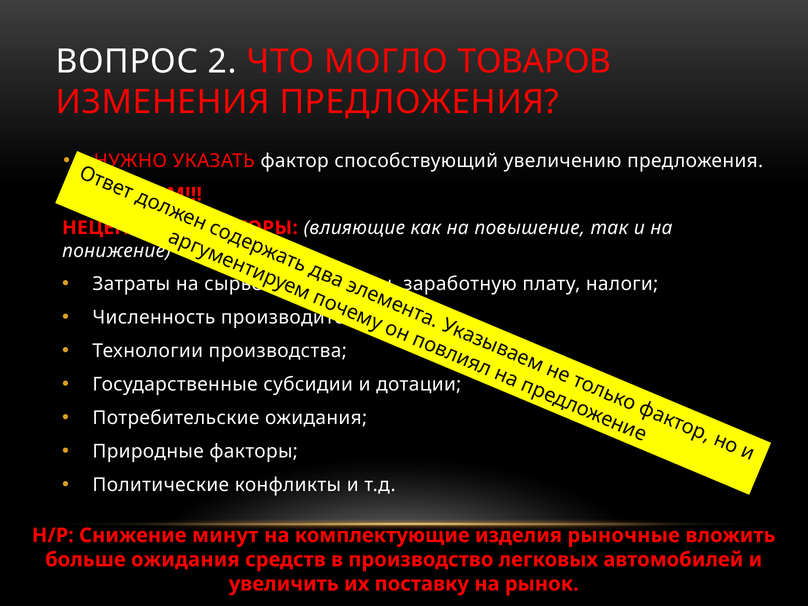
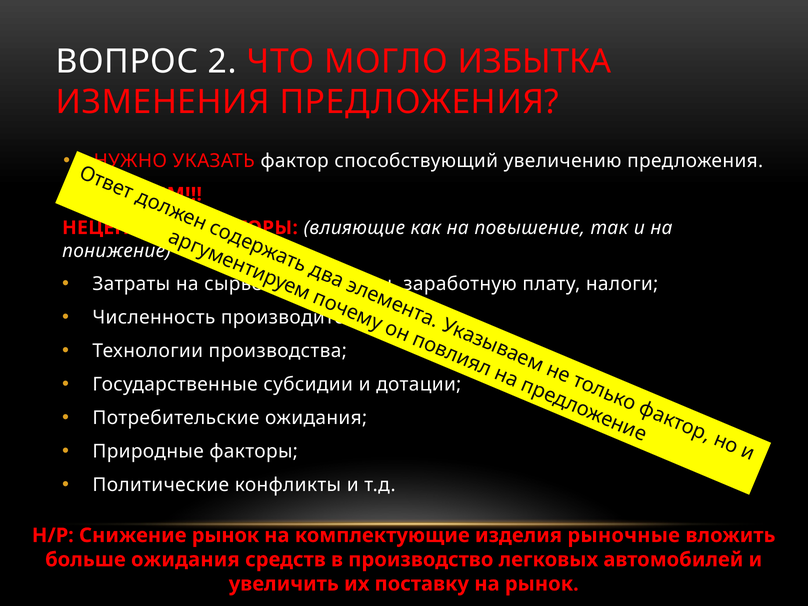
ТОВАРОВ: ТОВАРОВ -> ИЗБЫТКА
Снижение минут: минут -> рынок
